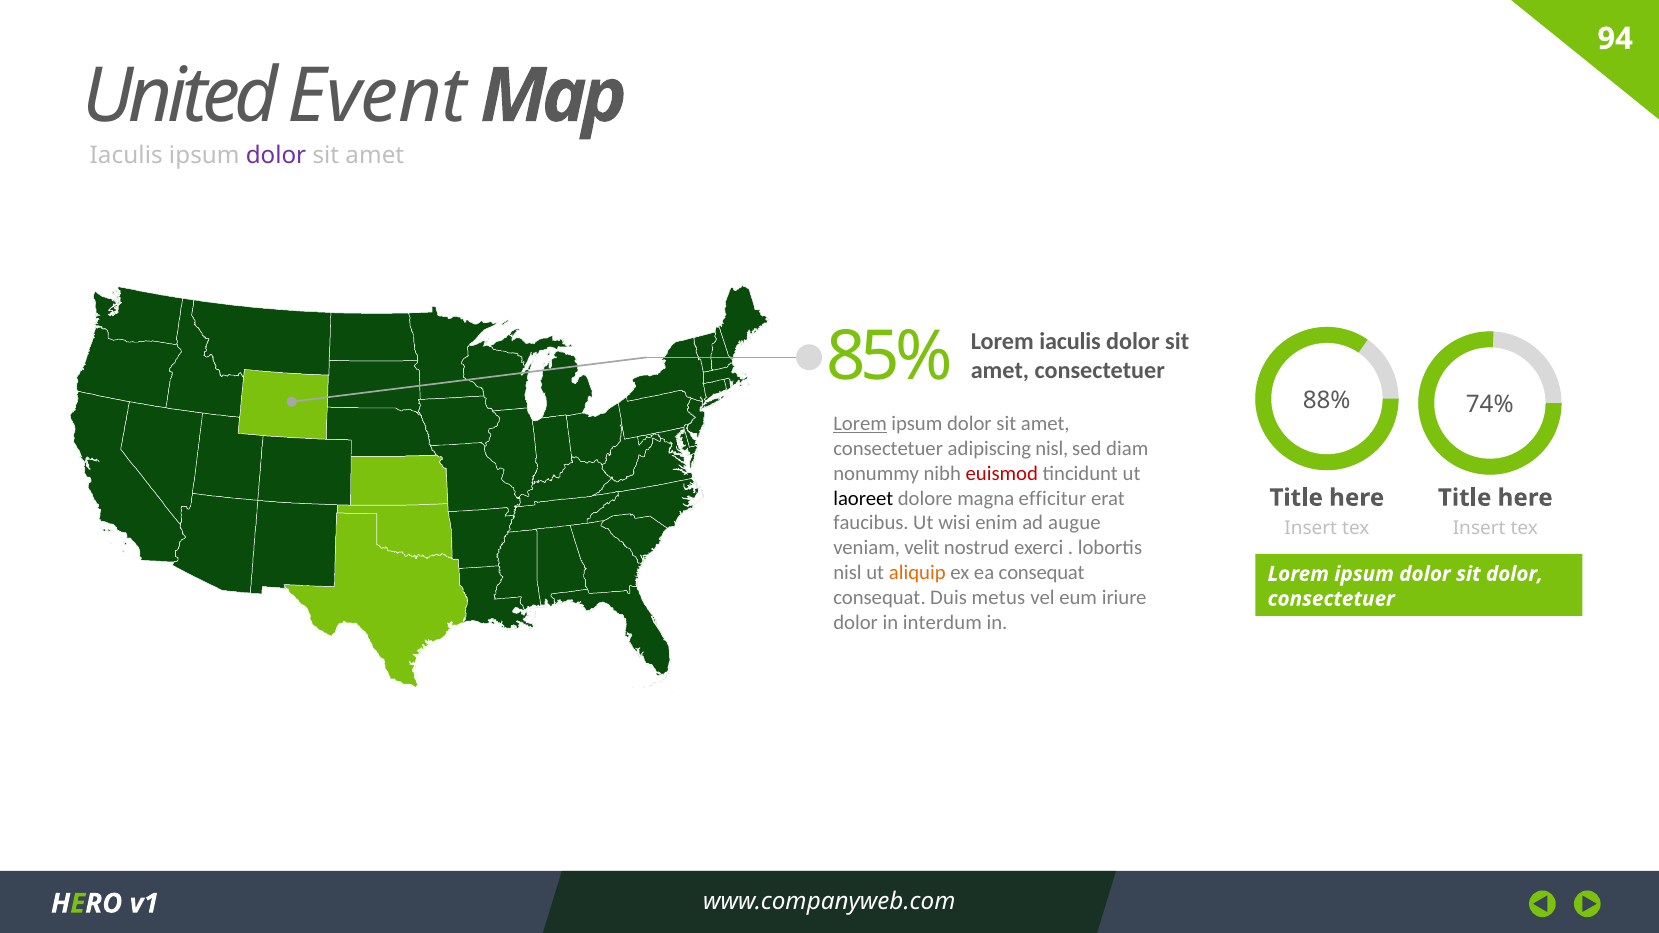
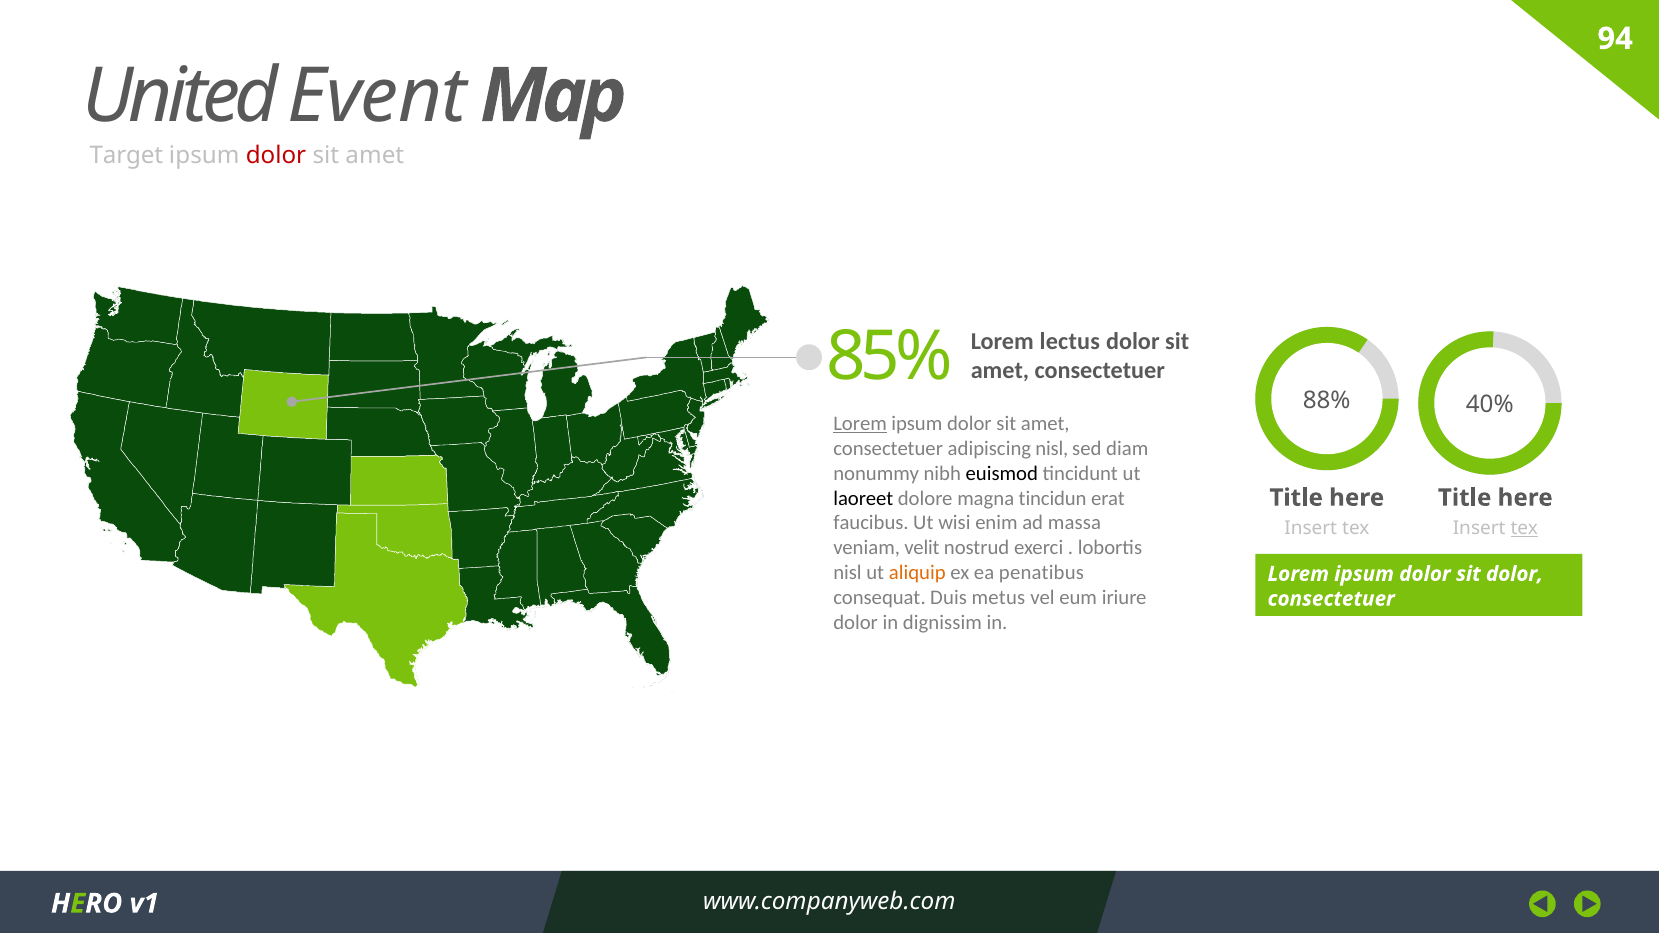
Iaculis at (126, 156): Iaculis -> Target
dolor at (276, 156) colour: purple -> red
Lorem iaculis: iaculis -> lectus
74%: 74% -> 40%
euismod colour: red -> black
efficitur: efficitur -> tincidun
augue: augue -> massa
tex at (1524, 529) underline: none -> present
ea consequat: consequat -> penatibus
interdum: interdum -> dignissim
